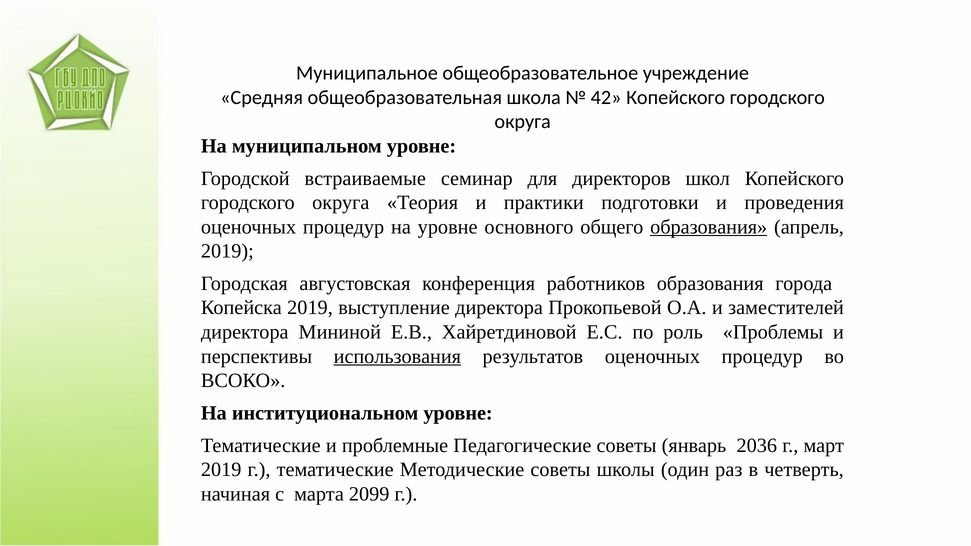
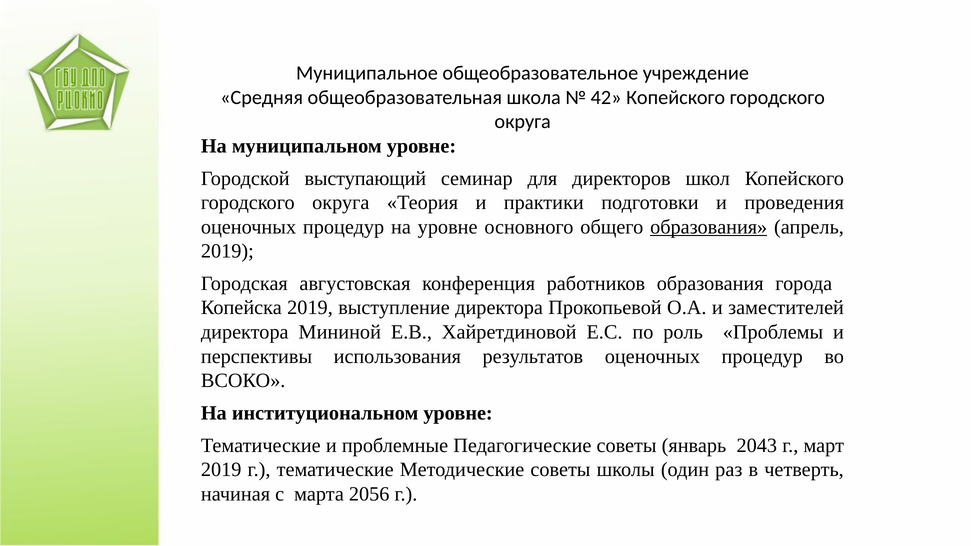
встраиваемые: встраиваемые -> выступающий
использования underline: present -> none
2036: 2036 -> 2043
2099: 2099 -> 2056
